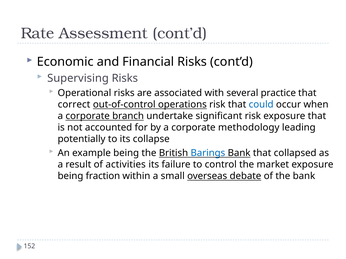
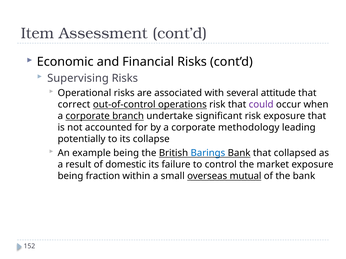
Rate: Rate -> Item
practice: practice -> attitude
could colour: blue -> purple
activities: activities -> domestic
debate: debate -> mutual
